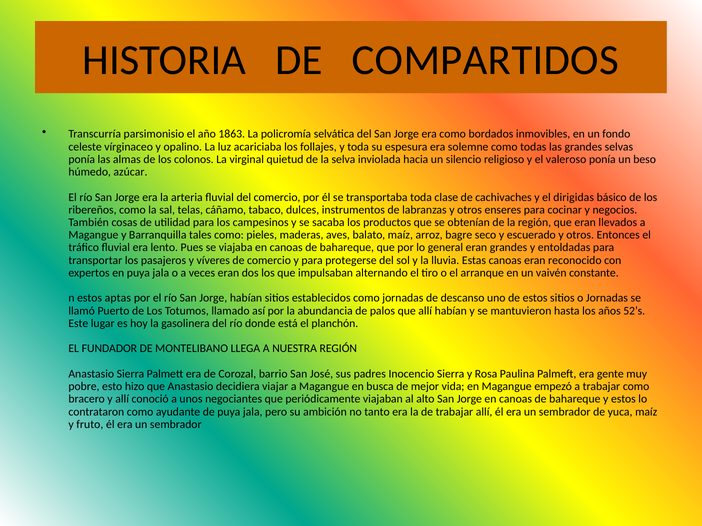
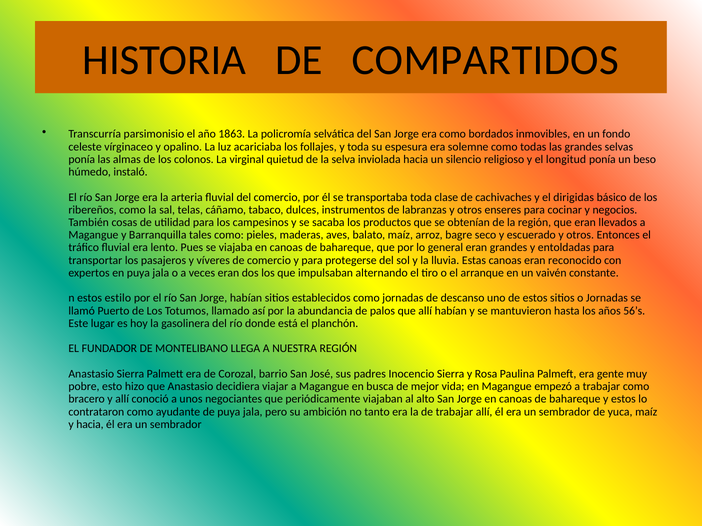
valeroso: valeroso -> longitud
azúcar: azúcar -> instaló
aptas: aptas -> estilo
52’s: 52’s -> 56’s
y fruto: fruto -> hacia
